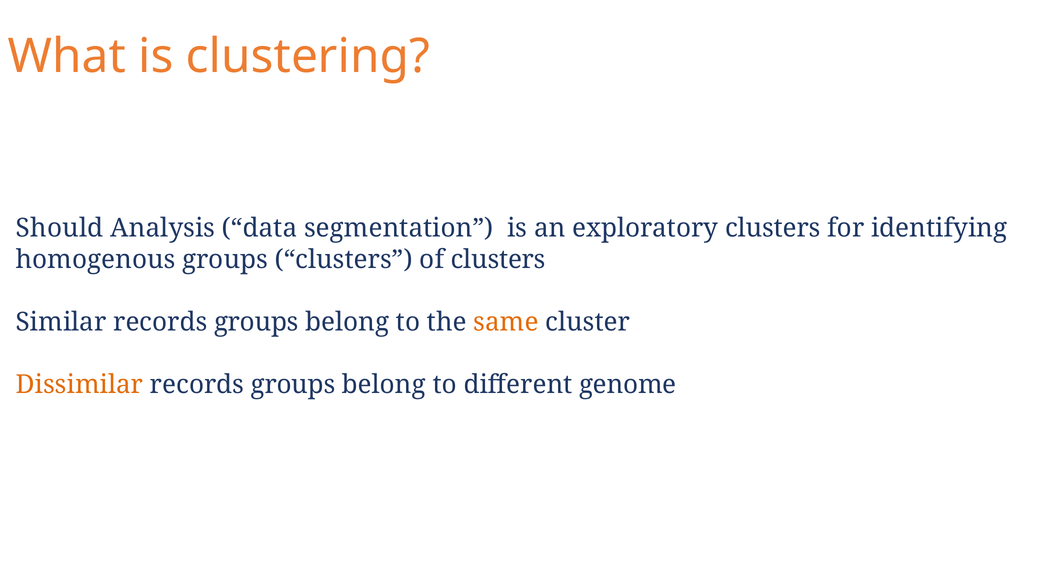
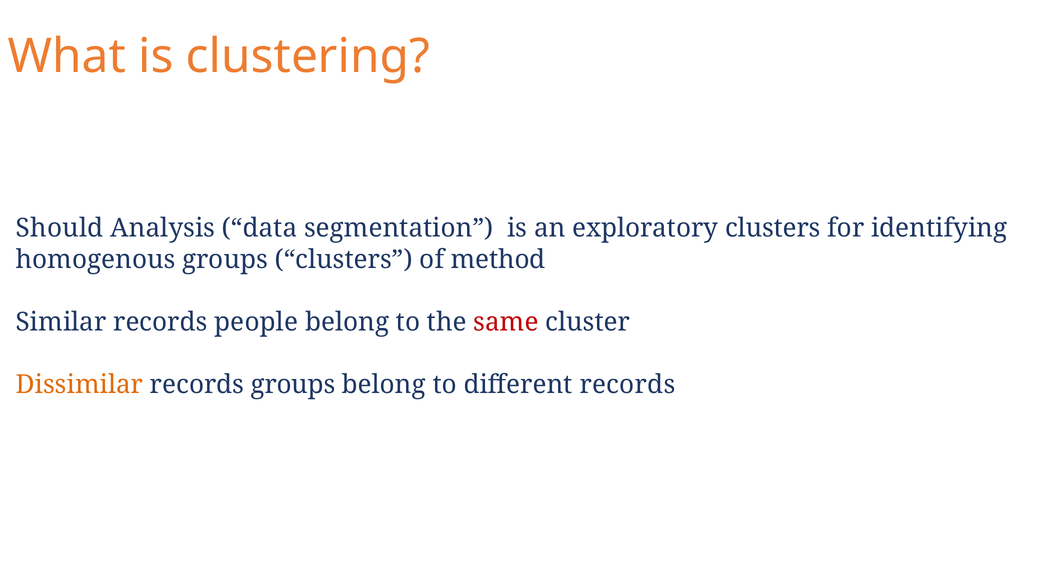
of clusters: clusters -> method
Similar records groups: groups -> people
same colour: orange -> red
different genome: genome -> records
